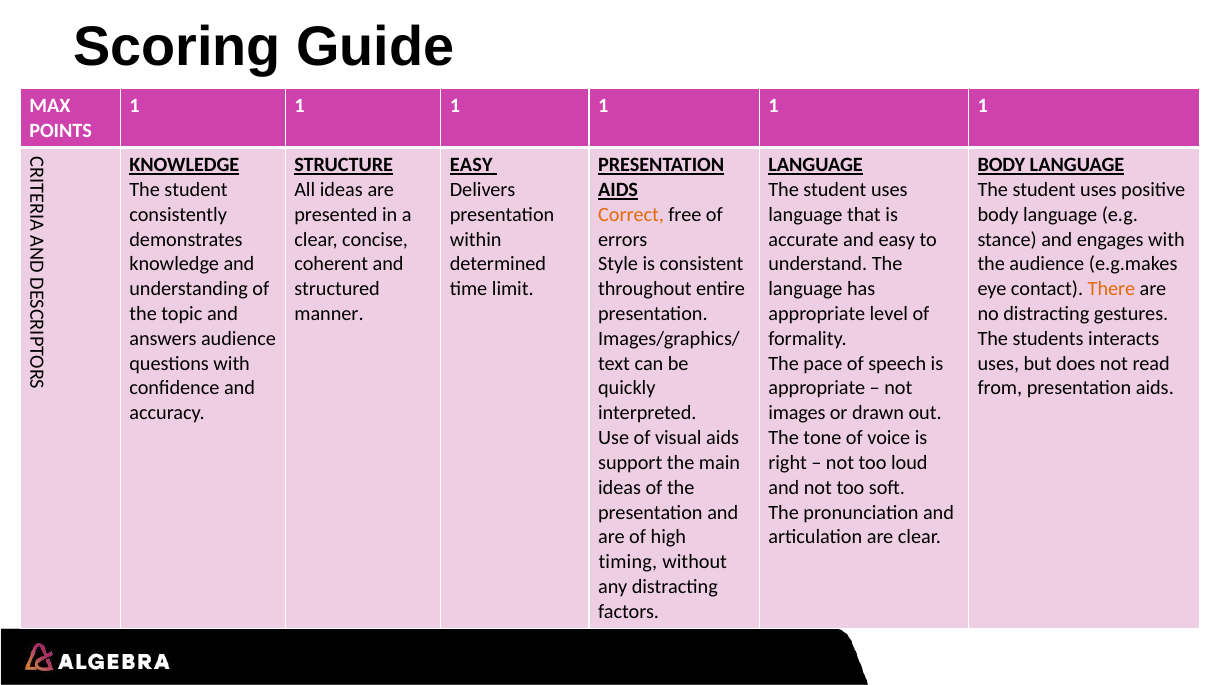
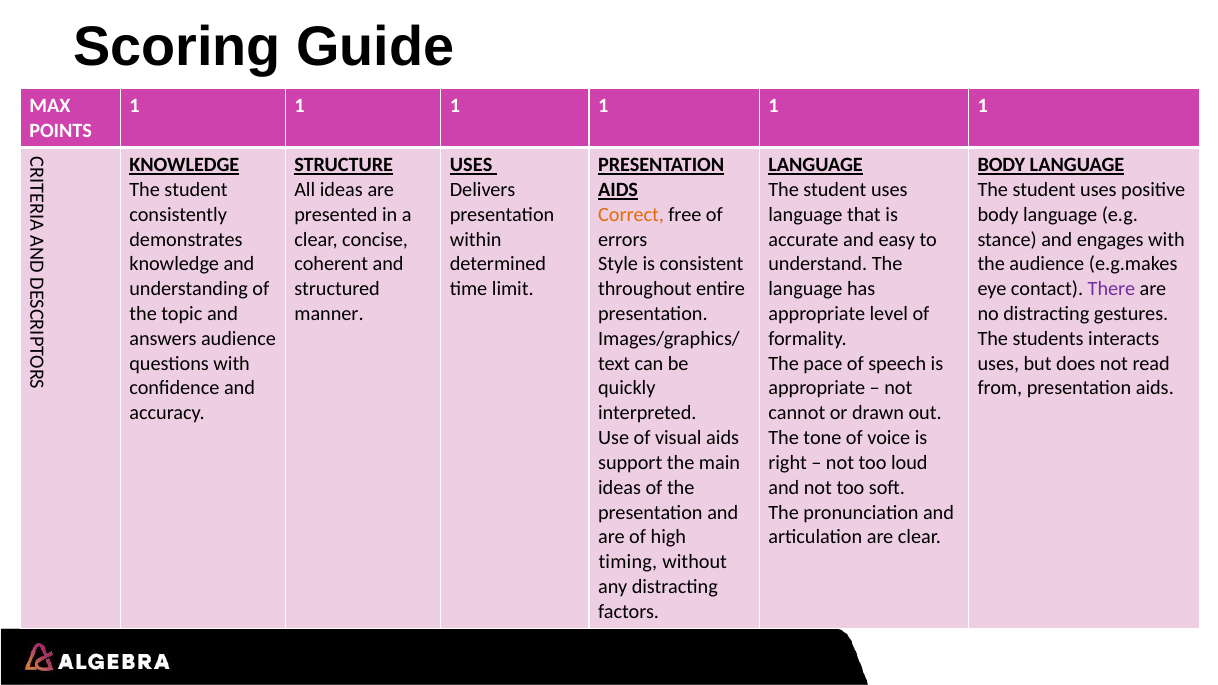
EASY at (471, 165): EASY -> USES
There colour: orange -> purple
images: images -> cannot
